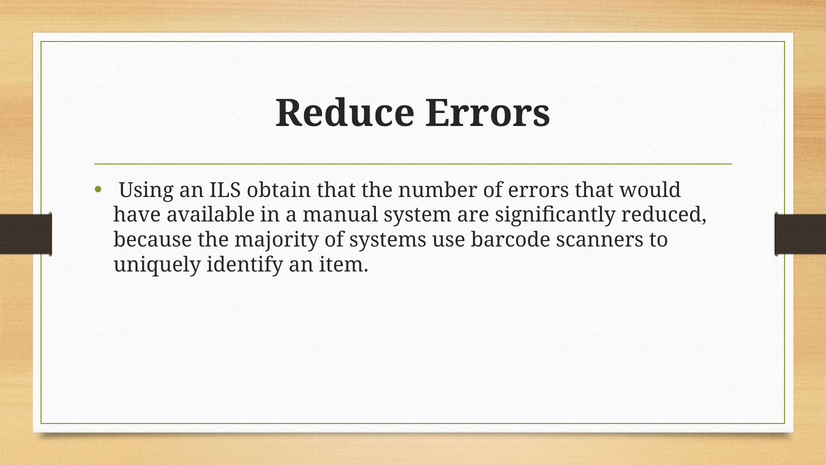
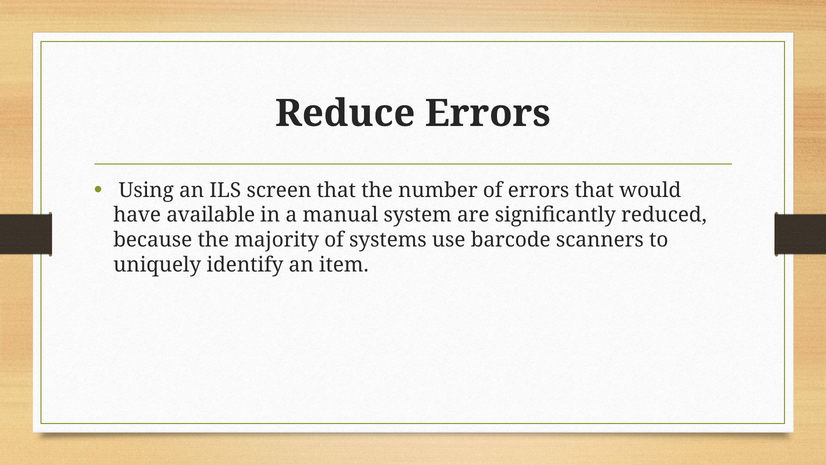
obtain: obtain -> screen
